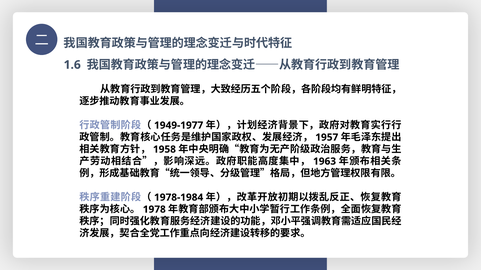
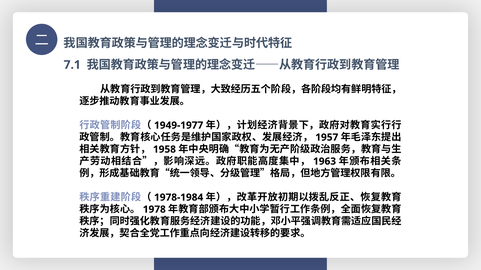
1.6: 1.6 -> 7.1
